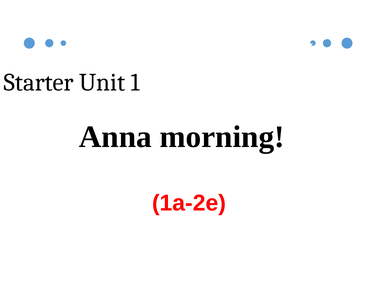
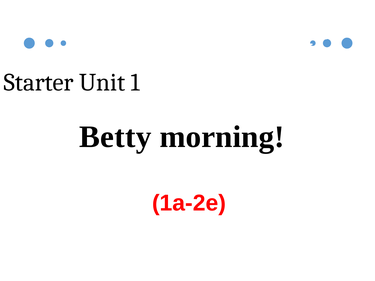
Anna: Anna -> Betty
